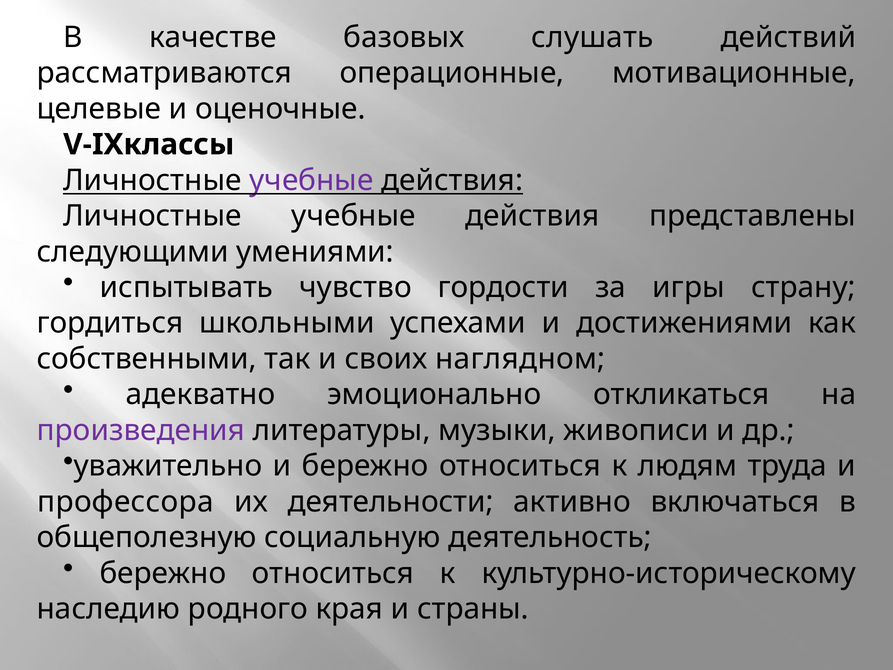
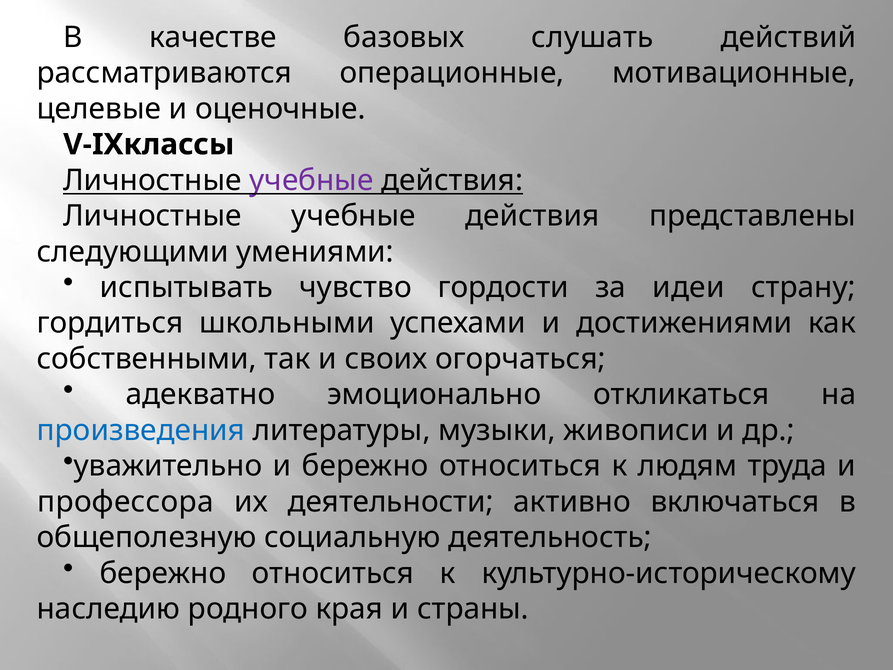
игры: игры -> идеи
наглядном: наглядном -> огорчаться
произведения colour: purple -> blue
